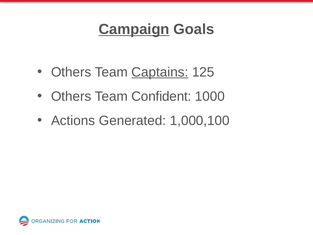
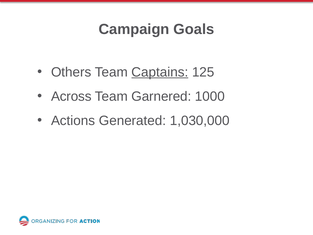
Campaign underline: present -> none
Others at (71, 96): Others -> Across
Confident: Confident -> Garnered
1,000,100: 1,000,100 -> 1,030,000
